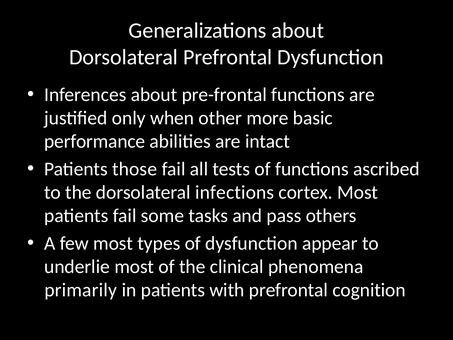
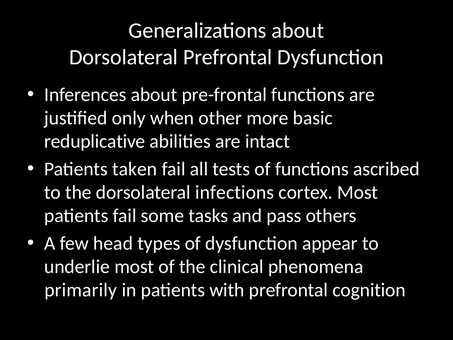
performance: performance -> reduplicative
those: those -> taken
few most: most -> head
